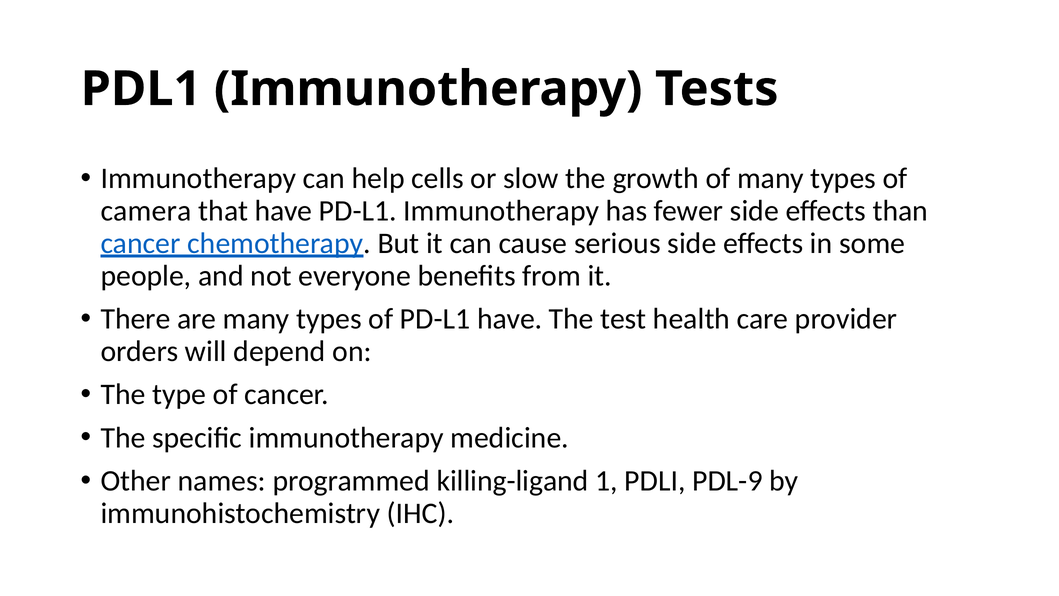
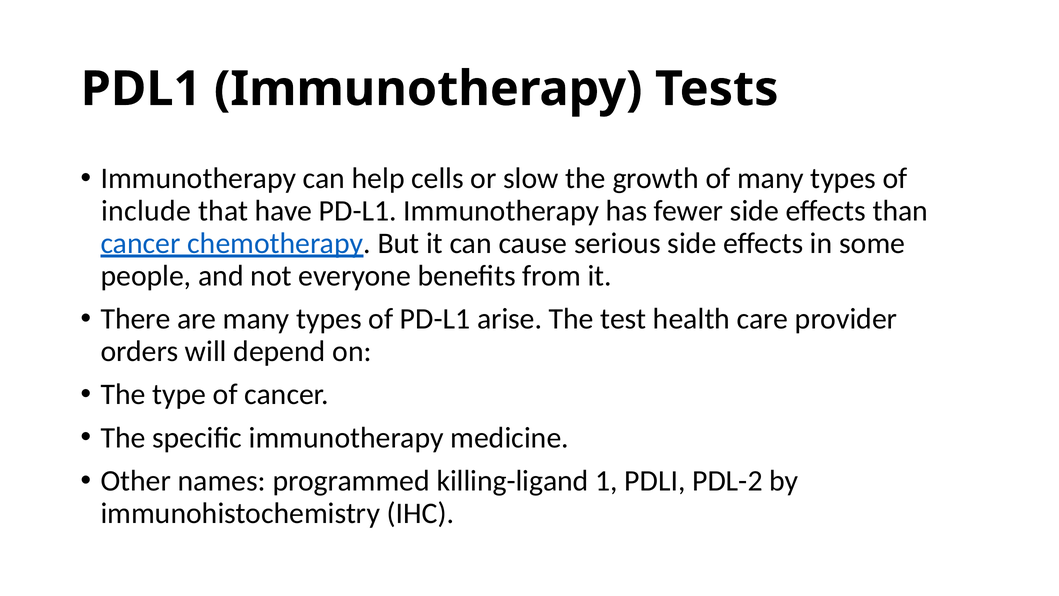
camera: camera -> include
PD-L1 have: have -> arise
PDL-9: PDL-9 -> PDL-2
